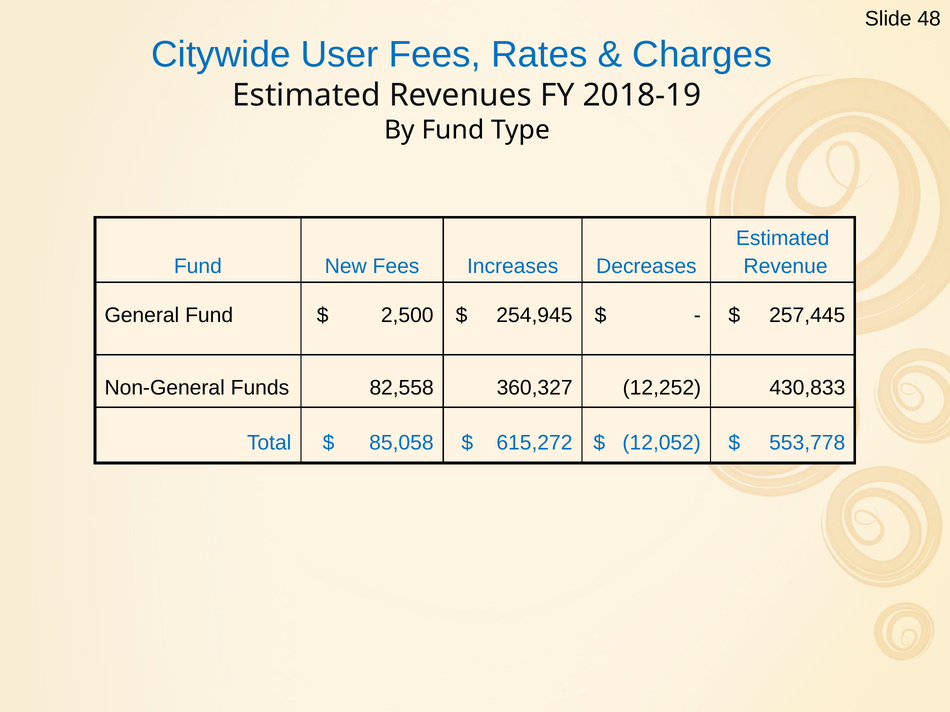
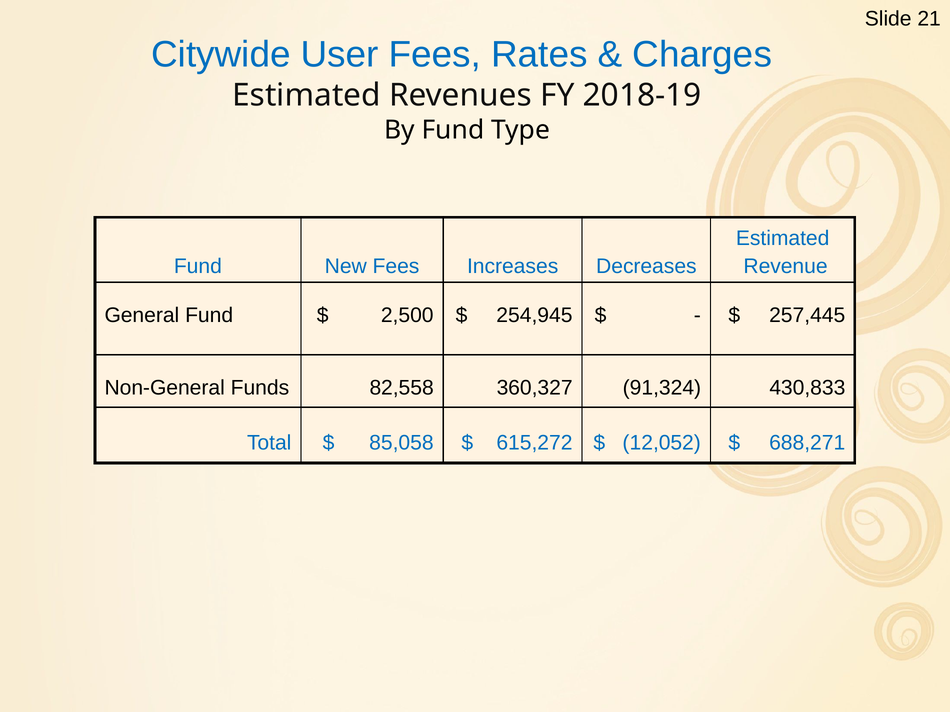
48: 48 -> 21
12,252: 12,252 -> 91,324
553,778: 553,778 -> 688,271
